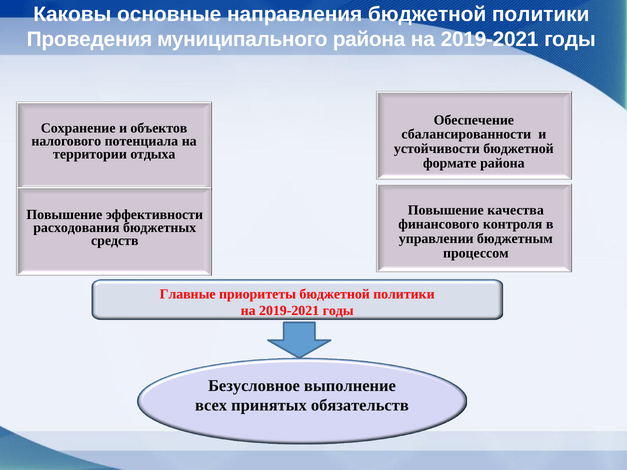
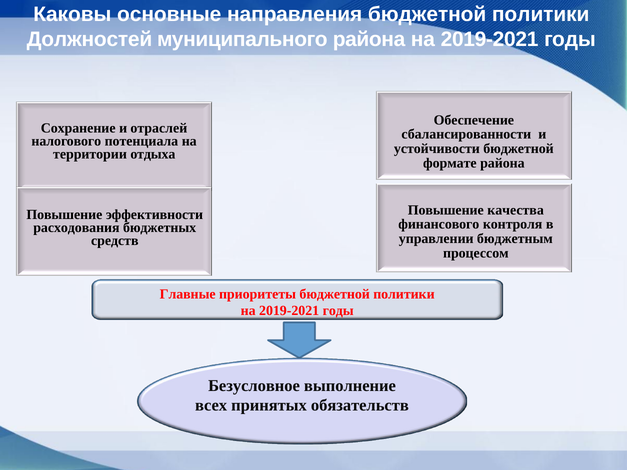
Проведения: Проведения -> Должностей
объектов: объектов -> отраслей
